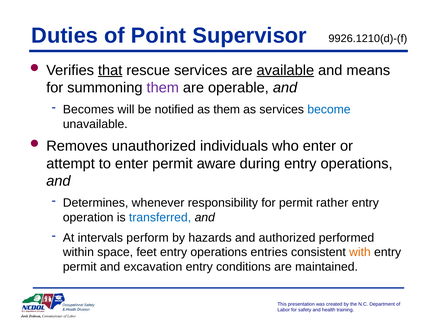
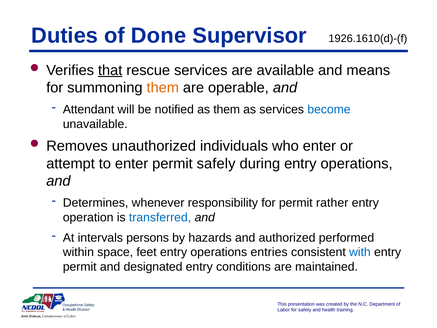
Point: Point -> Done
9926.1210(d)-(f: 9926.1210(d)-(f -> 1926.1610(d)-(f
available underline: present -> none
them at (163, 88) colour: purple -> orange
Becomes: Becomes -> Attendant
aware: aware -> safely
perform: perform -> persons
with colour: orange -> blue
excavation: excavation -> designated
